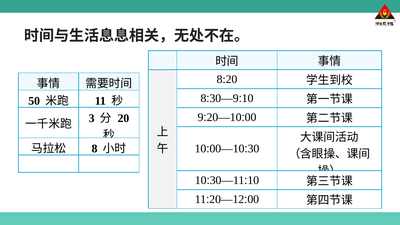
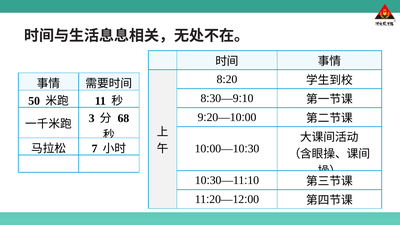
20: 20 -> 68
8: 8 -> 7
